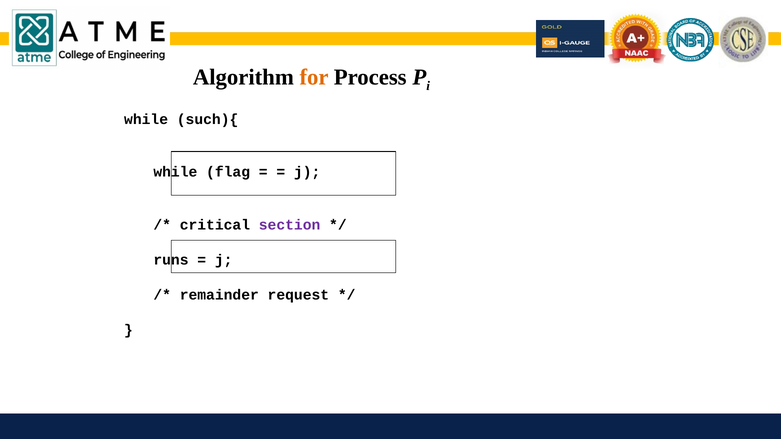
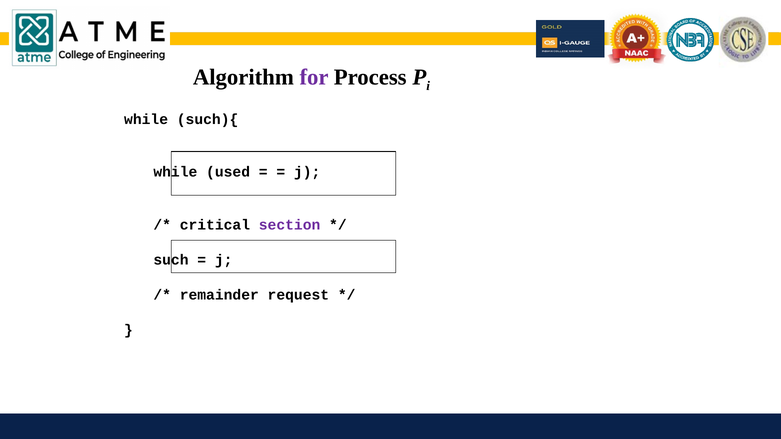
for colour: orange -> purple
flag: flag -> used
runs: runs -> such
